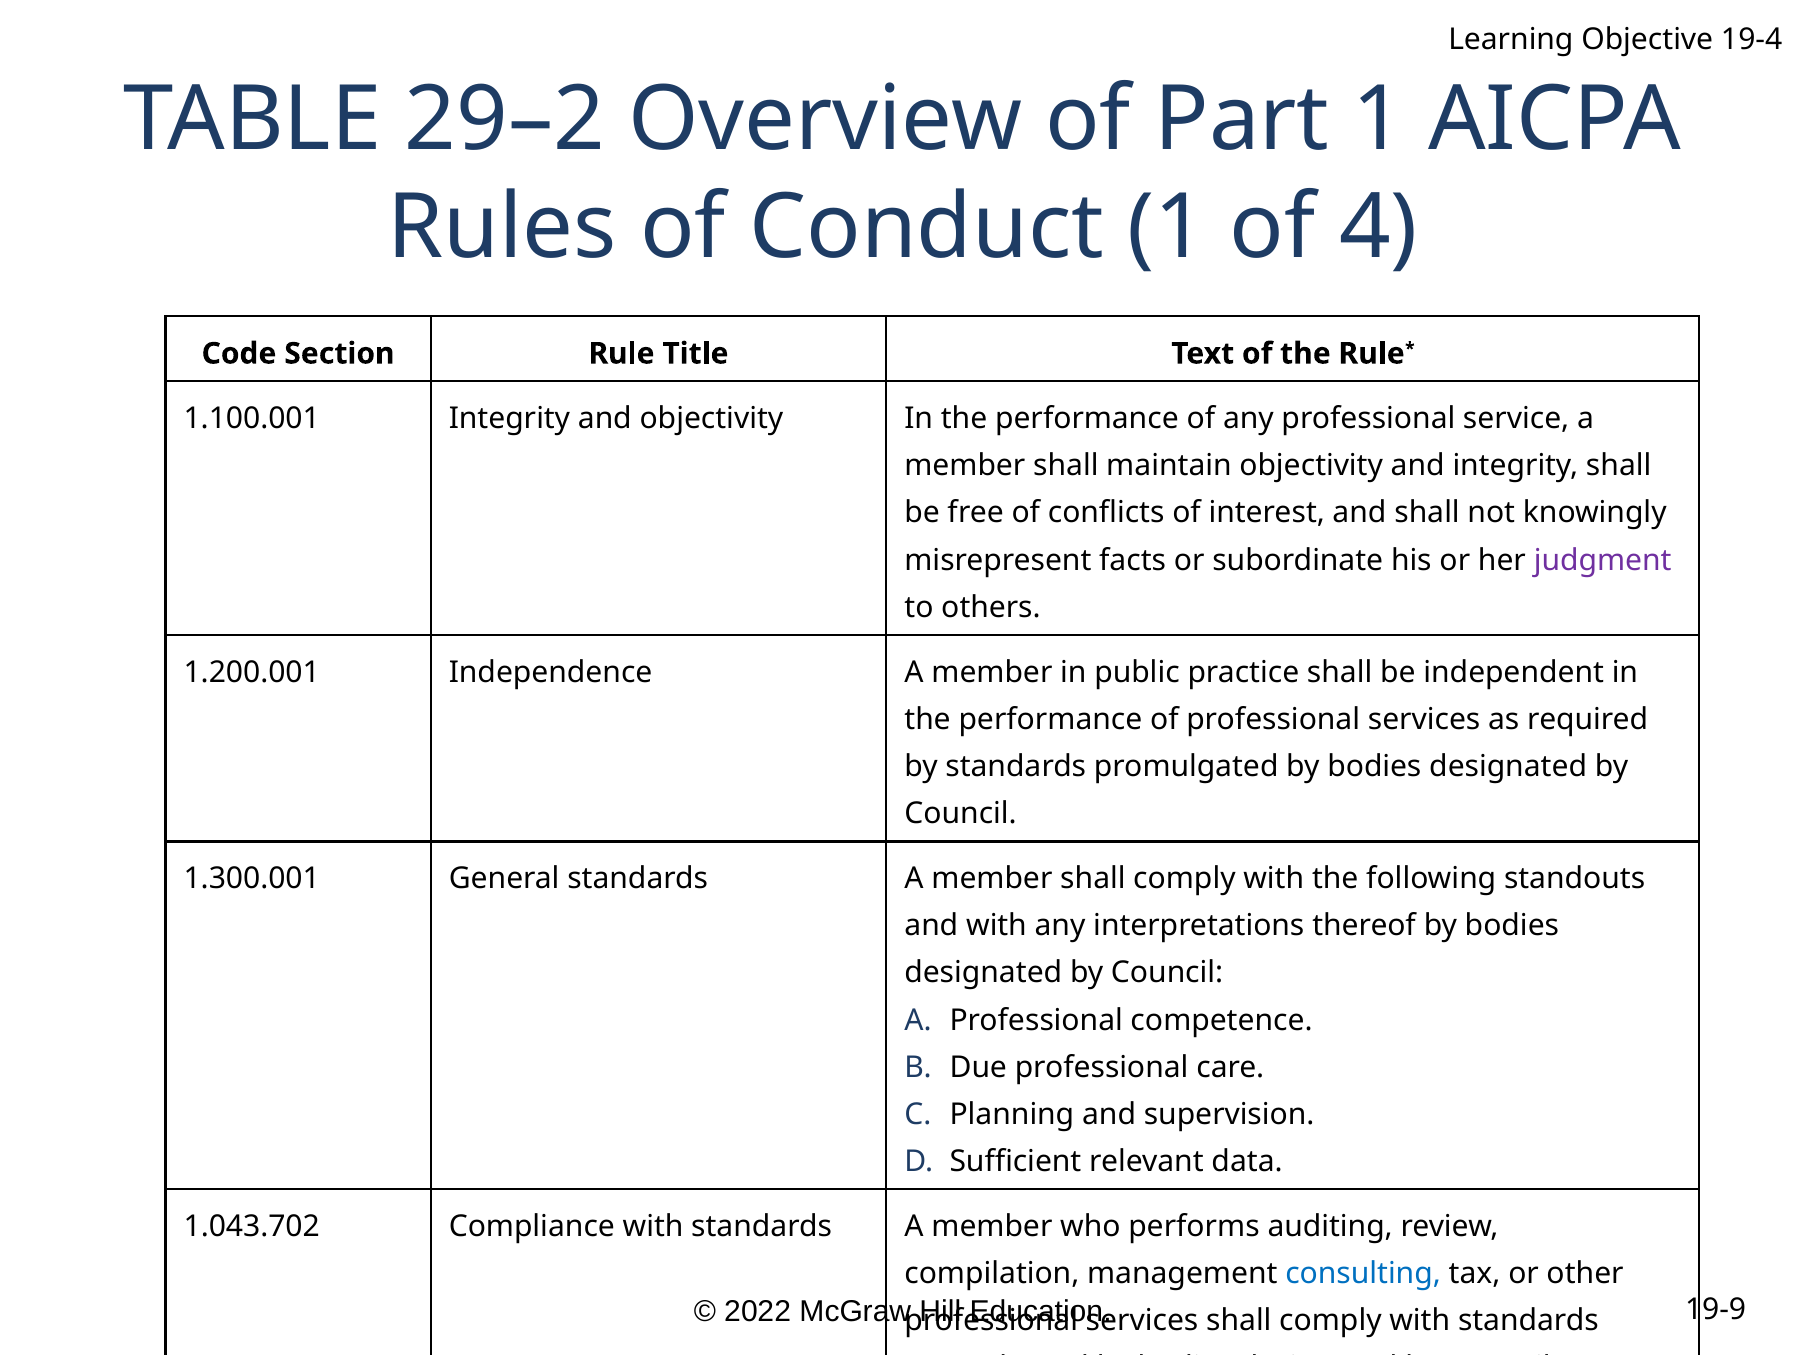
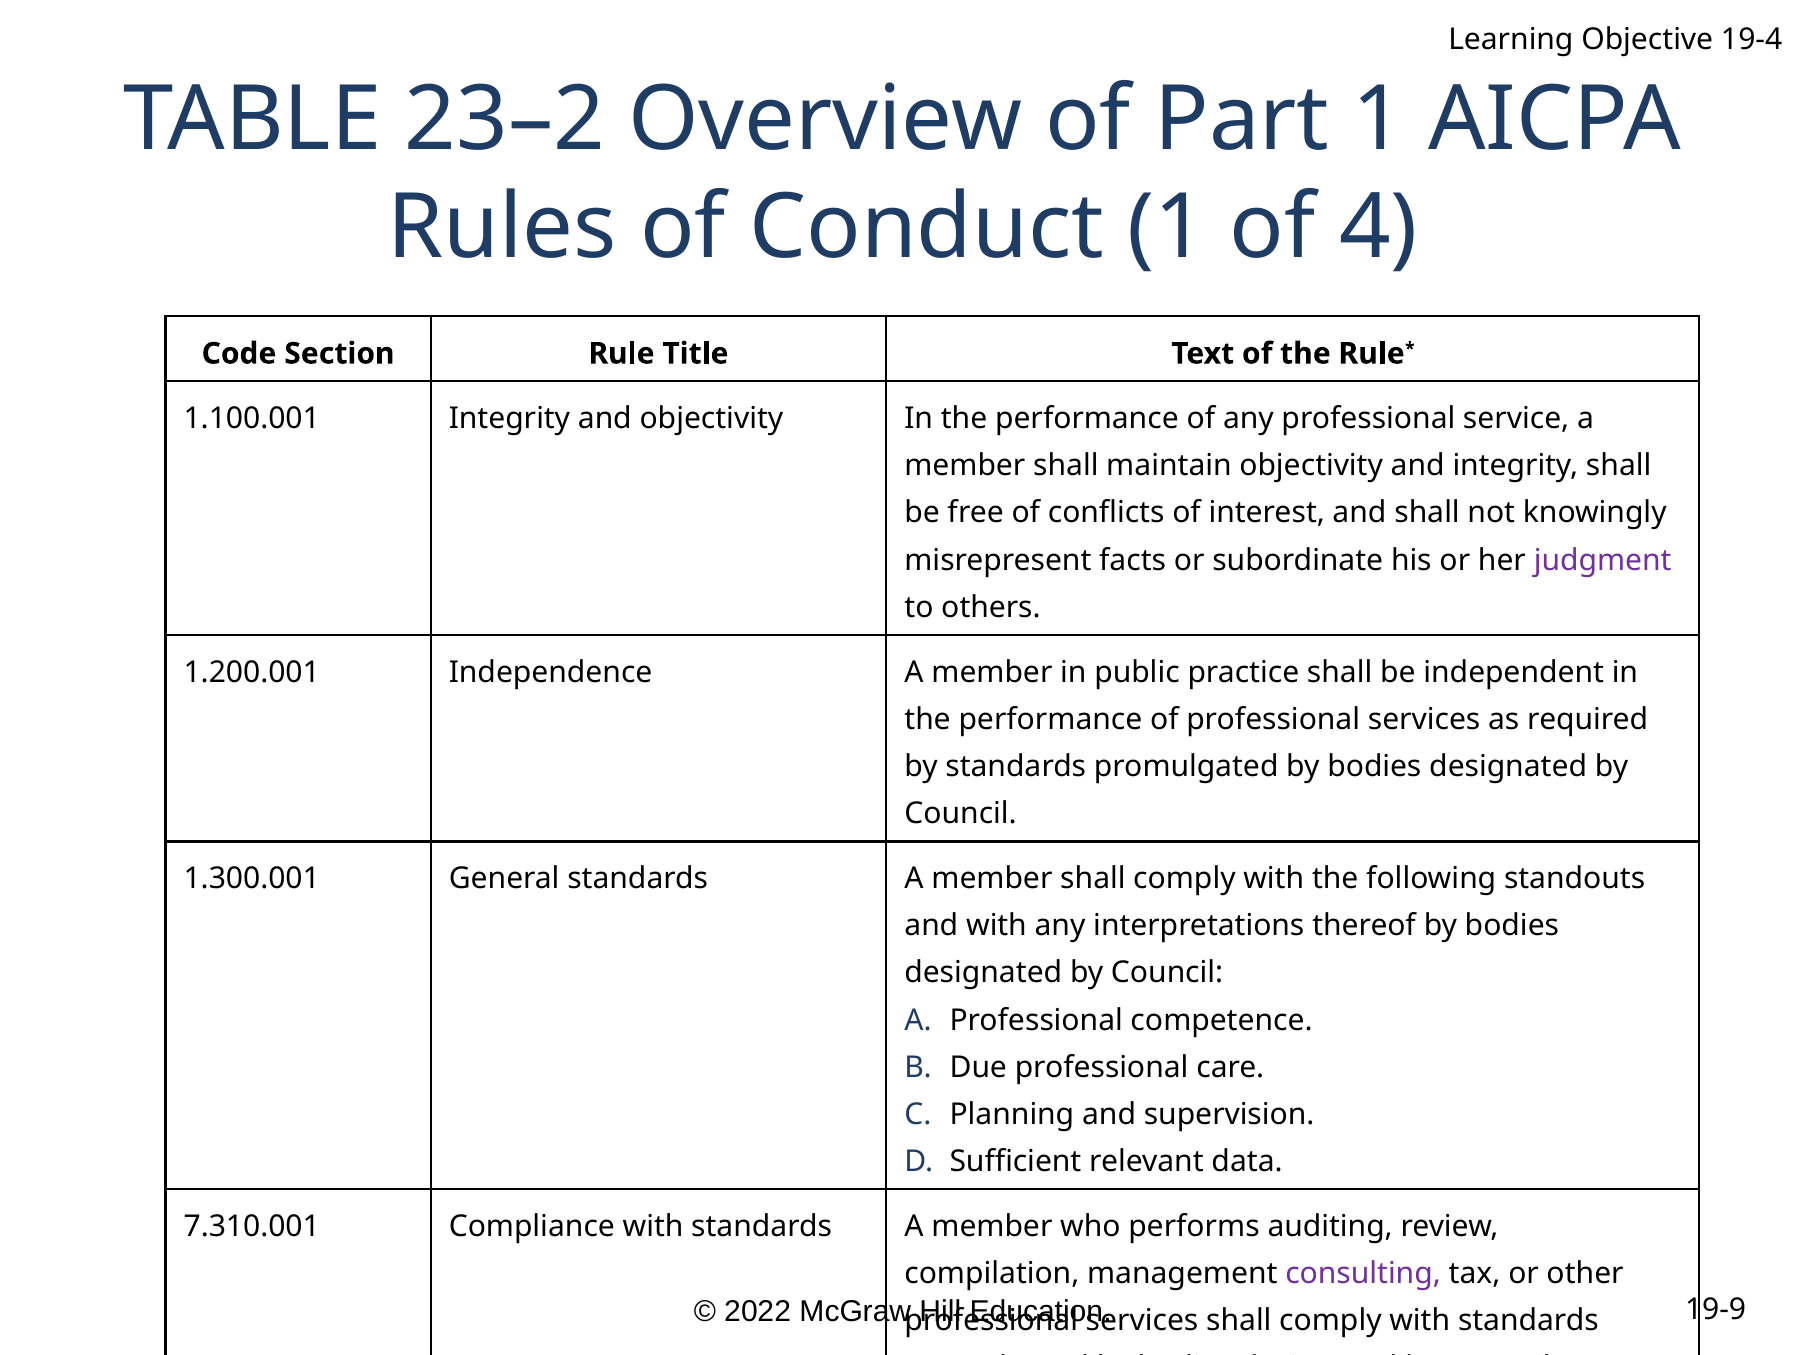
29–2: 29–2 -> 23–2
1.043.702: 1.043.702 -> 7.310.001
consulting colour: blue -> purple
